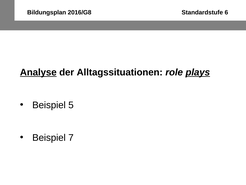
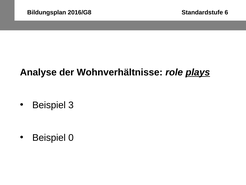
Analyse underline: present -> none
Alltagssituationen: Alltagssituationen -> Wohnverhältnisse
5: 5 -> 3
7: 7 -> 0
